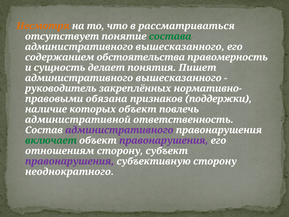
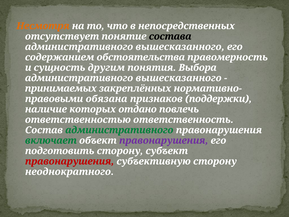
рассматриваться: рассматриваться -> непосредственных
состава colour: green -> black
делает: делает -> другим
Пишет: Пишет -> Выбора
руководитель: руководитель -> принимаемых
которых объект: объект -> отдано
административной: административной -> ответственностью
административного at (119, 130) colour: purple -> green
отношениям: отношениям -> подготовить
правонарушения at (70, 161) colour: purple -> red
